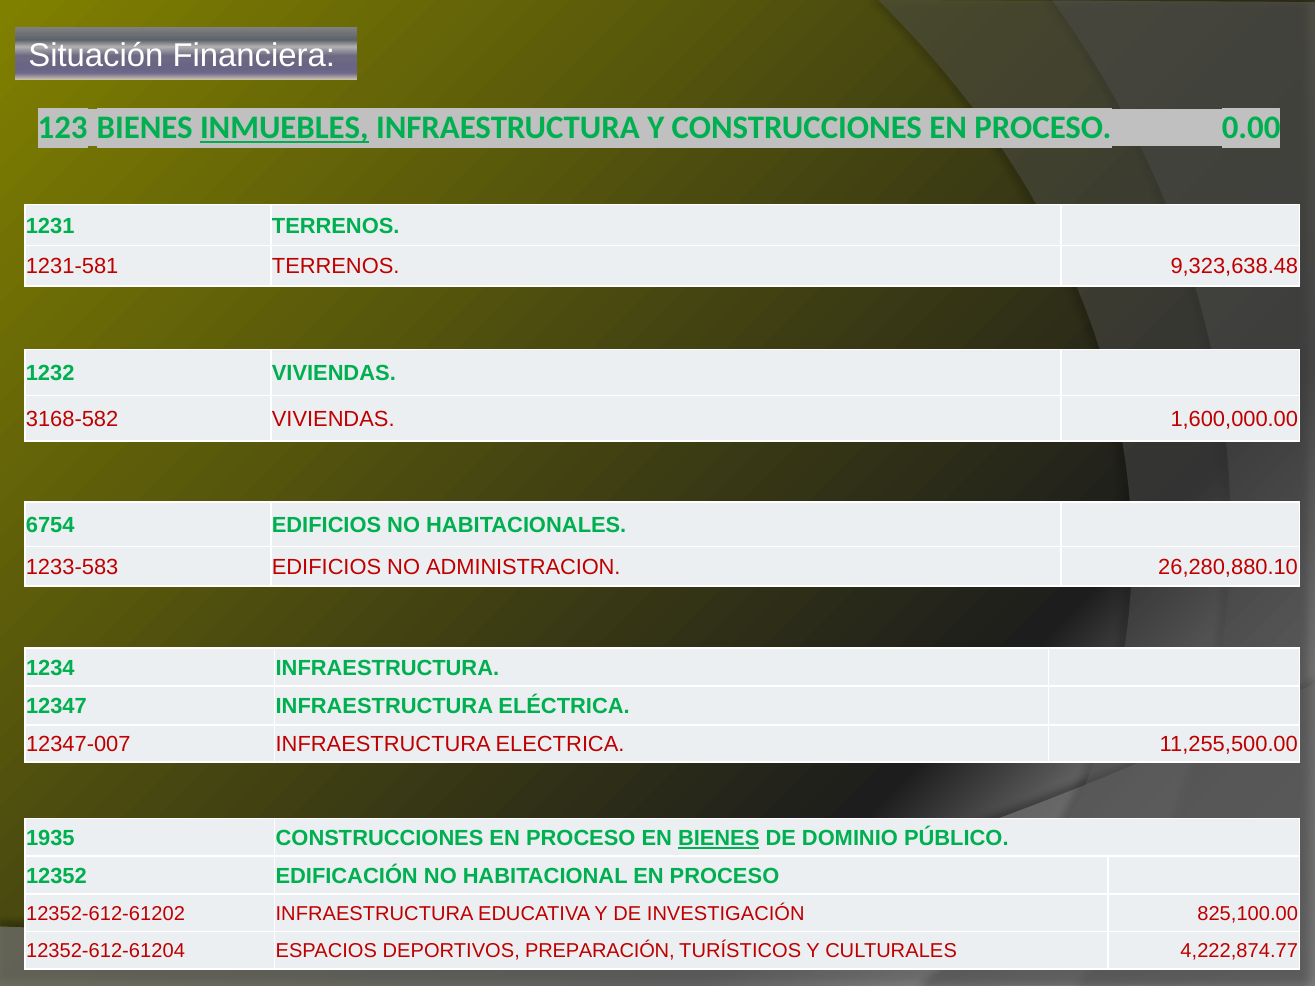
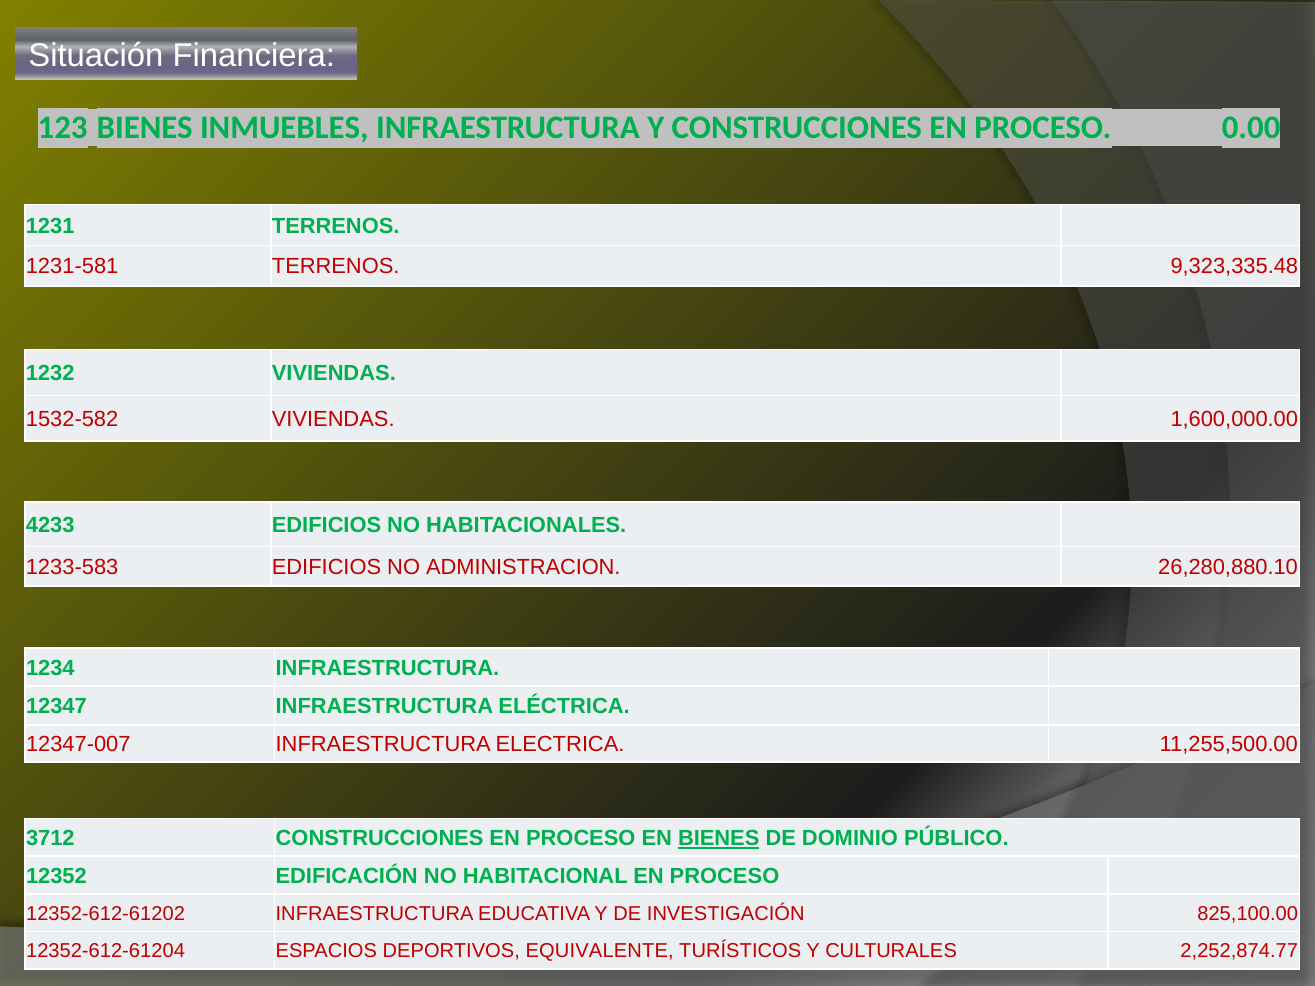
INMUEBLES underline: present -> none
9,323,638.48: 9,323,638.48 -> 9,323,335.48
3168-582: 3168-582 -> 1532-582
6754: 6754 -> 4233
1935: 1935 -> 3712
PREPARACIÓN: PREPARACIÓN -> EQUIVALENTE
4,222,874.77: 4,222,874.77 -> 2,252,874.77
